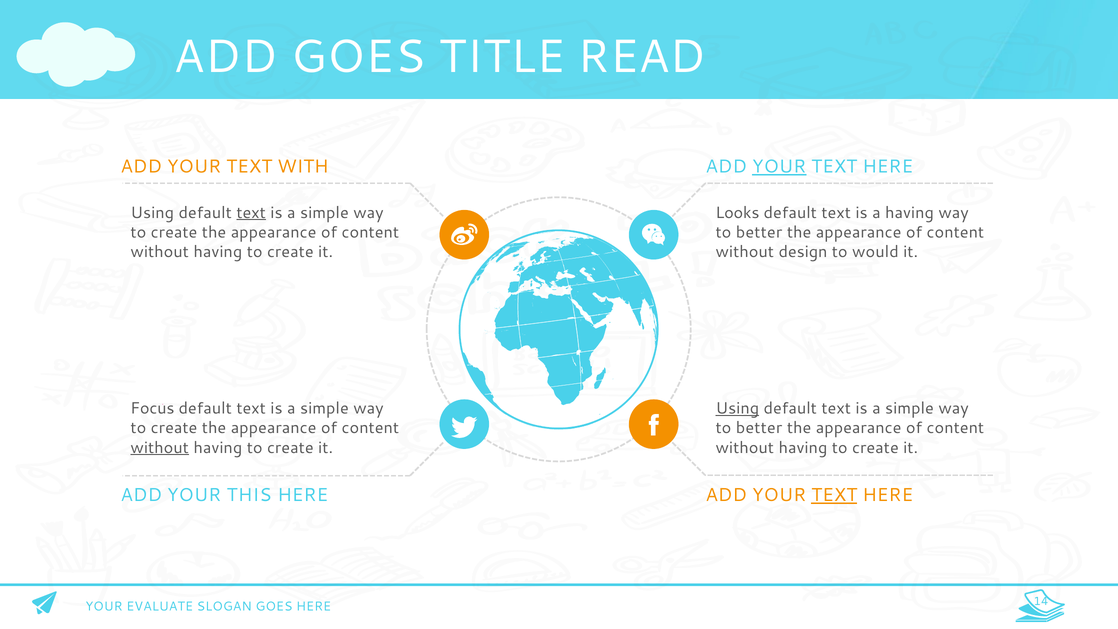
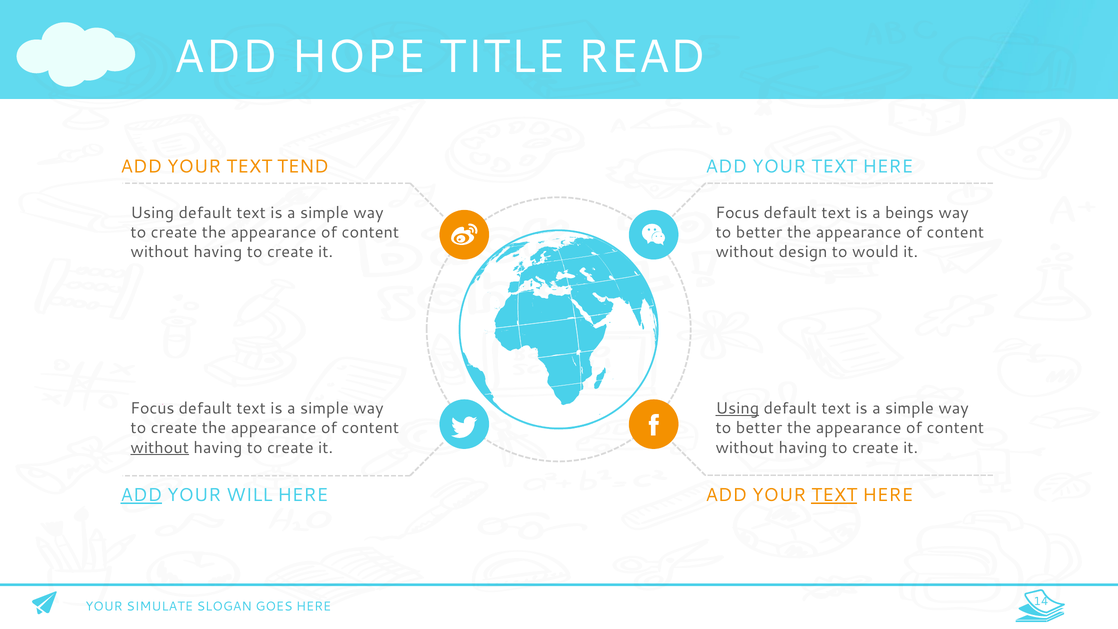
ADD GOES: GOES -> HOPE
WITH: WITH -> TEND
YOUR at (779, 167) underline: present -> none
text at (251, 213) underline: present -> none
Looks at (737, 213): Looks -> Focus
a having: having -> beings
ADD at (141, 495) underline: none -> present
THIS: THIS -> WILL
EVALUATE: EVALUATE -> SIMULATE
